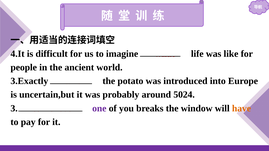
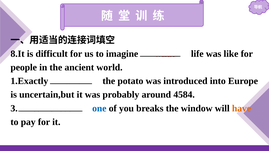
4.It: 4.It -> 8.It
3.Exactly: 3.Exactly -> 1.Exactly
5024: 5024 -> 4584
one colour: purple -> blue
